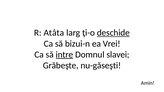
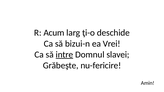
Atâta: Atâta -> Acum
deschide underline: present -> none
nu-găseşti: nu-găseşti -> nu-fericire
